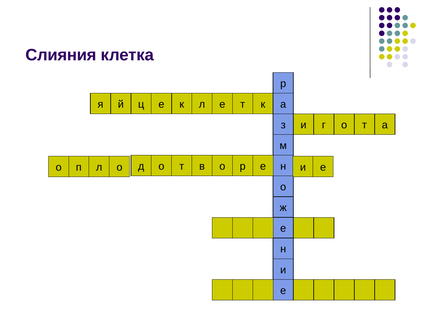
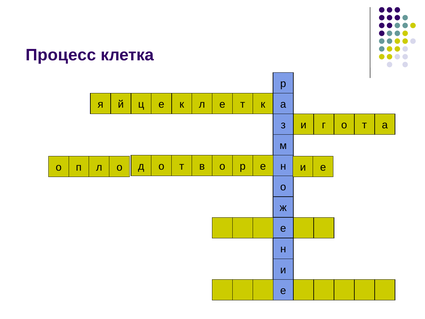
Слияния: Слияния -> Процесс
